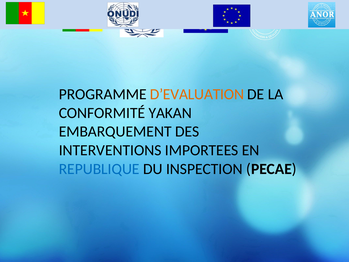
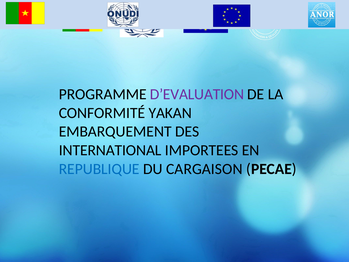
D’EVALUATION colour: orange -> purple
INTERVENTIONS: INTERVENTIONS -> INTERNATIONAL
INSPECTION: INSPECTION -> CARGAISON
